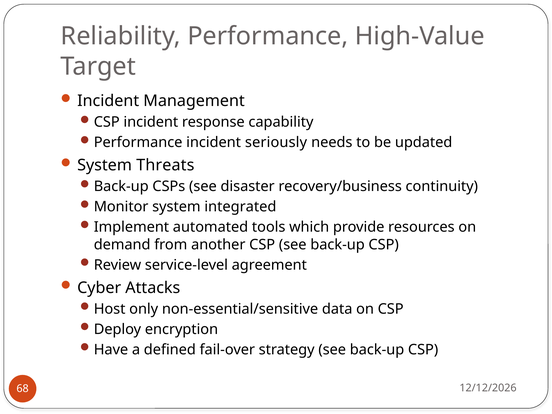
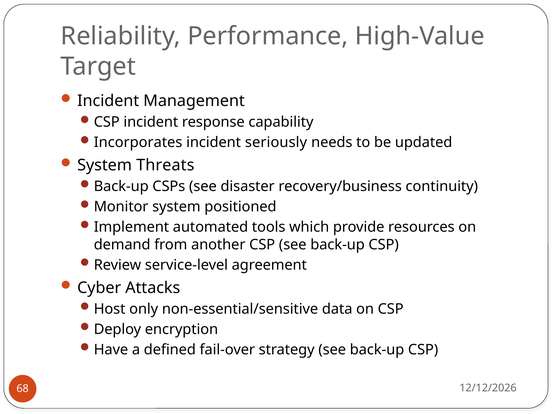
Performance at (138, 142): Performance -> Incorporates
integrated: integrated -> positioned
